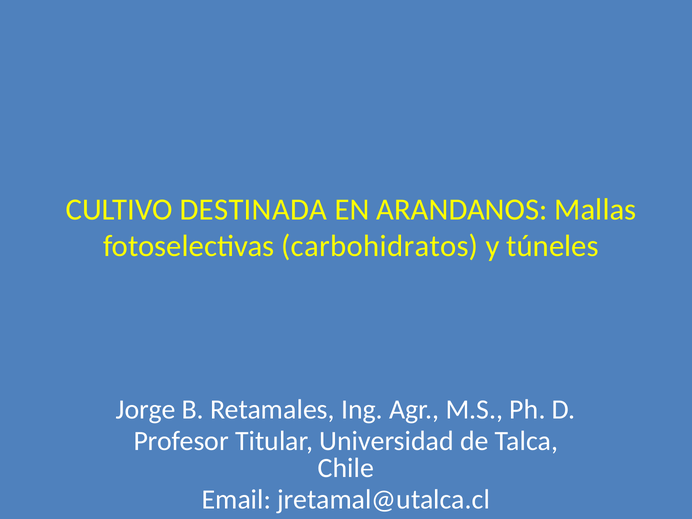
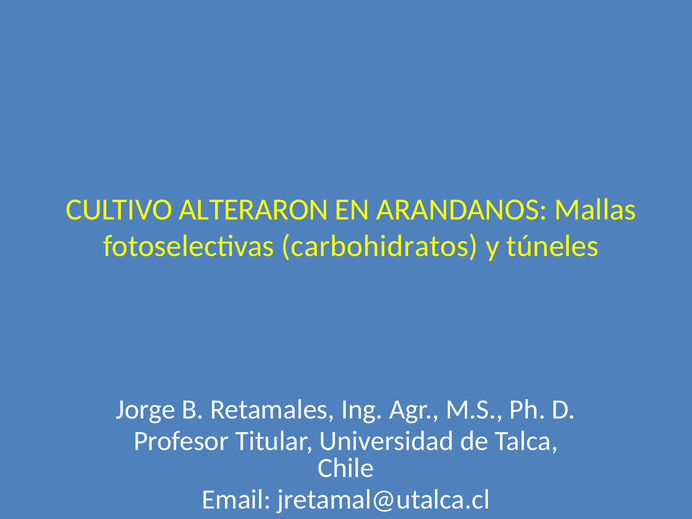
DESTINADA: DESTINADA -> ALTERARON
